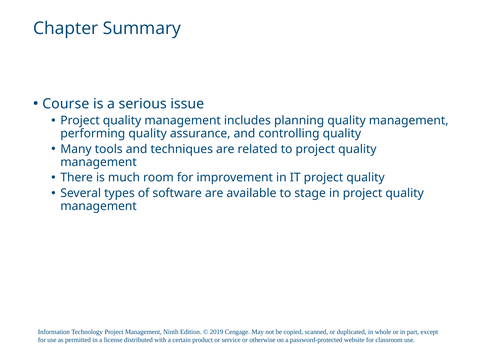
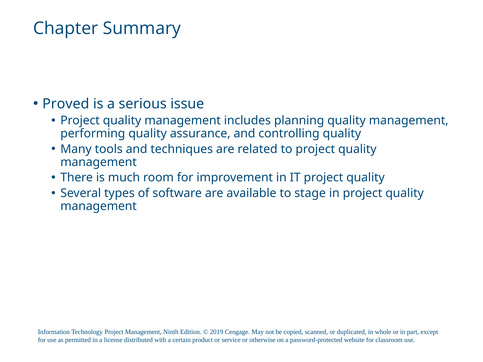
Course: Course -> Proved
